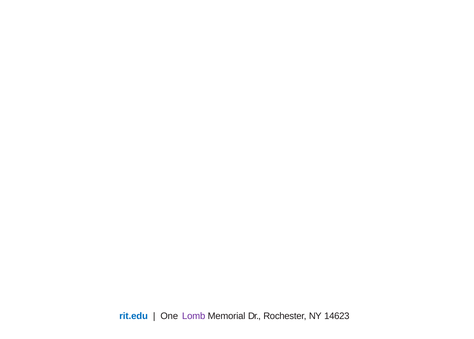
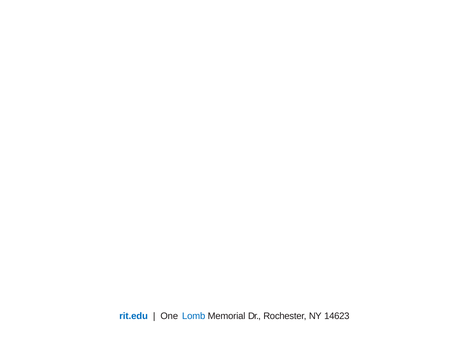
Lomb colour: purple -> blue
